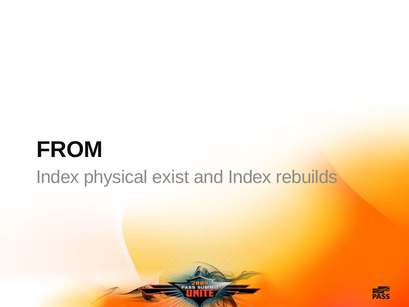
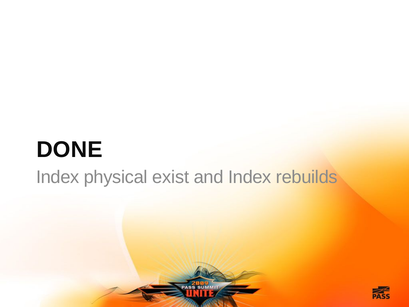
FROM: FROM -> DONE
